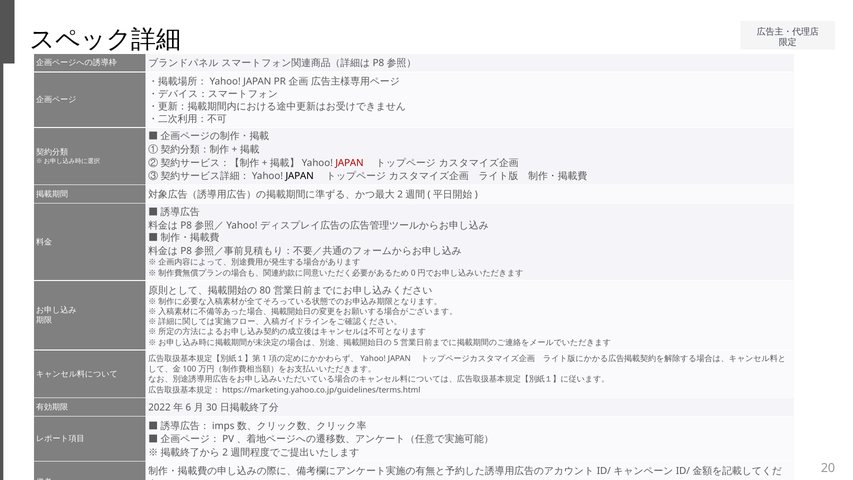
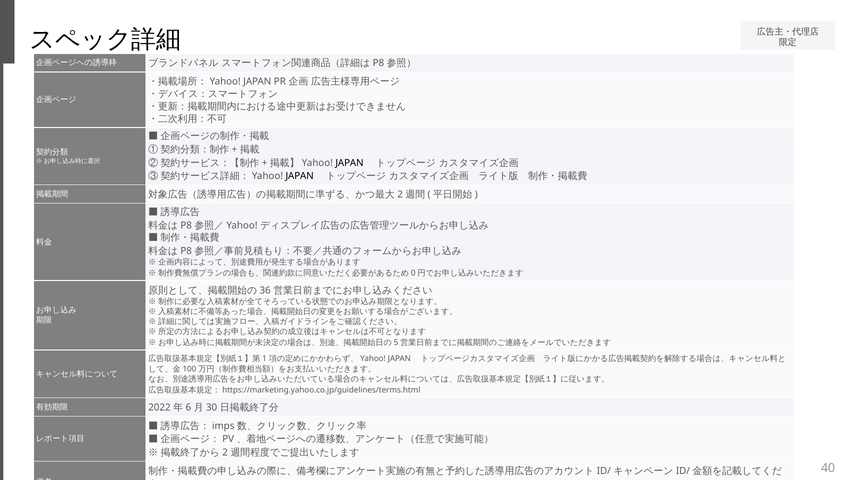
JAPAN at (349, 163) colour: red -> black
80: 80 -> 36
20: 20 -> 40
